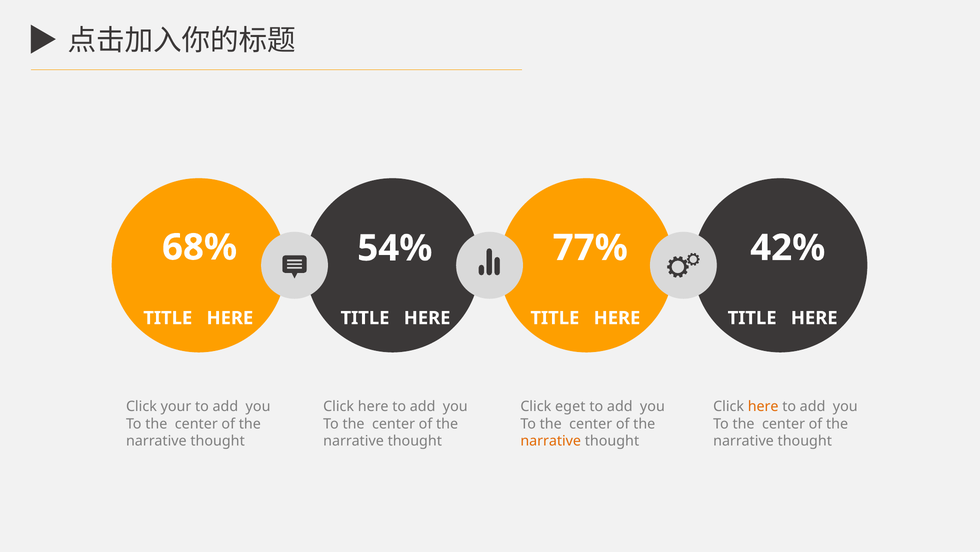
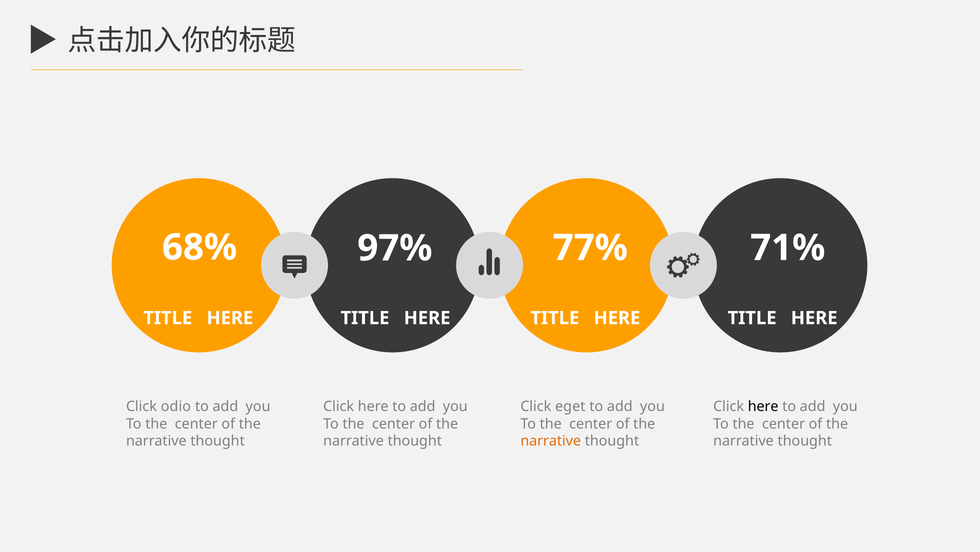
54%: 54% -> 97%
42%: 42% -> 71%
your: your -> odio
here at (763, 406) colour: orange -> black
